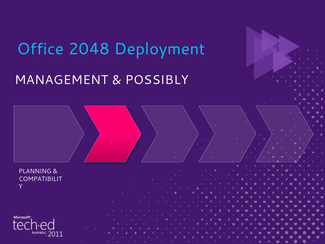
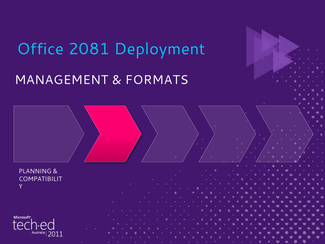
2048: 2048 -> 2081
POSSIBLY: POSSIBLY -> FORMATS
